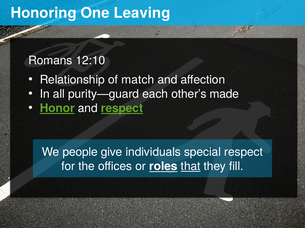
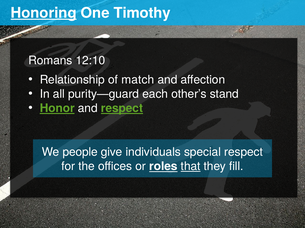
Honoring underline: none -> present
Leaving: Leaving -> Timothy
made: made -> stand
